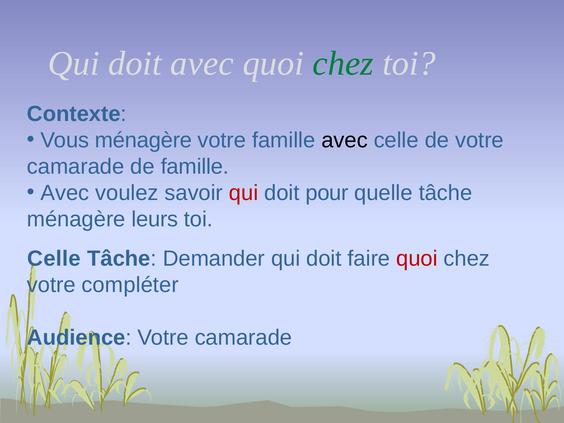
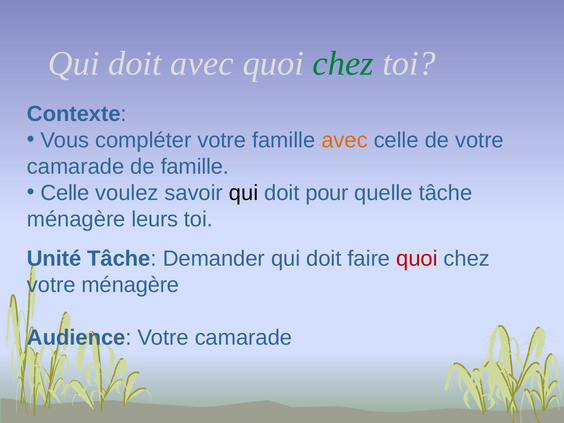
Vous ménagère: ménagère -> compléter
avec at (345, 140) colour: black -> orange
Avec at (65, 193): Avec -> Celle
qui at (244, 193) colour: red -> black
Celle at (54, 259): Celle -> Unité
votre compléter: compléter -> ménagère
